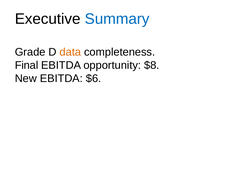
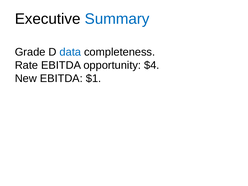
data colour: orange -> blue
Final: Final -> Rate
$8: $8 -> $4
$6: $6 -> $1
